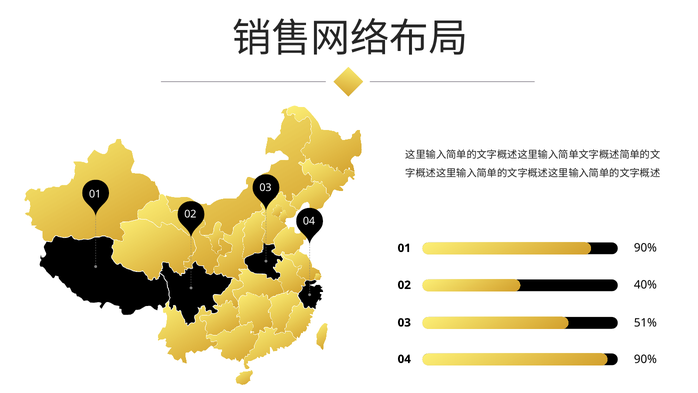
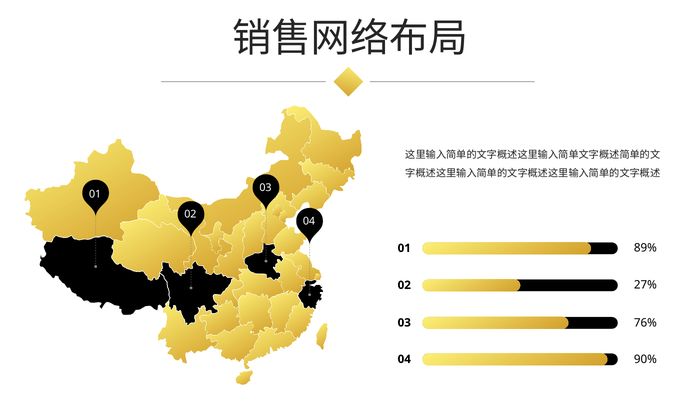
01 90%: 90% -> 89%
40%: 40% -> 27%
51%: 51% -> 76%
